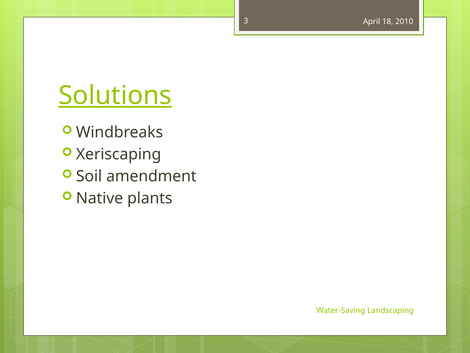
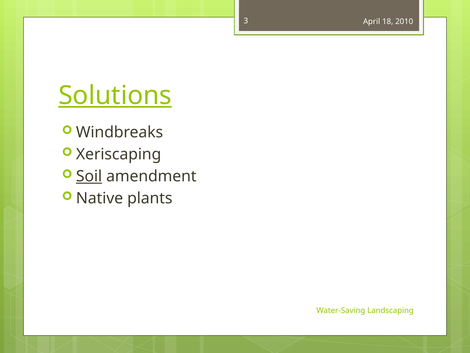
Soil underline: none -> present
